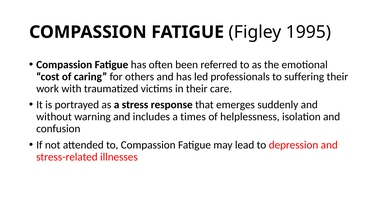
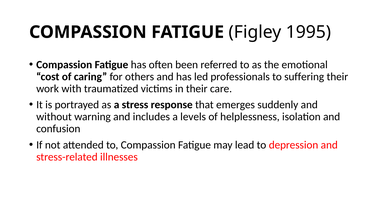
times: times -> levels
